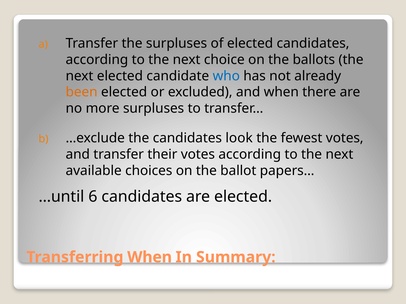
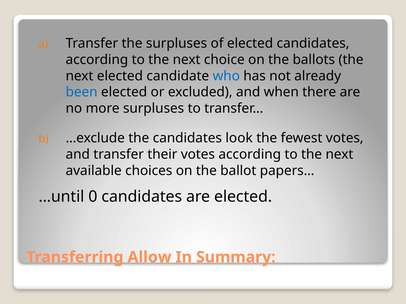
been colour: orange -> blue
6: 6 -> 0
Transferring When: When -> Allow
